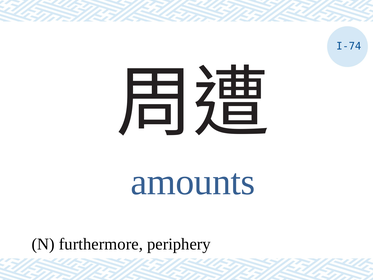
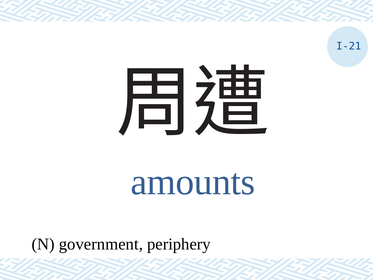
I-74: I-74 -> I-21
furthermore: furthermore -> government
